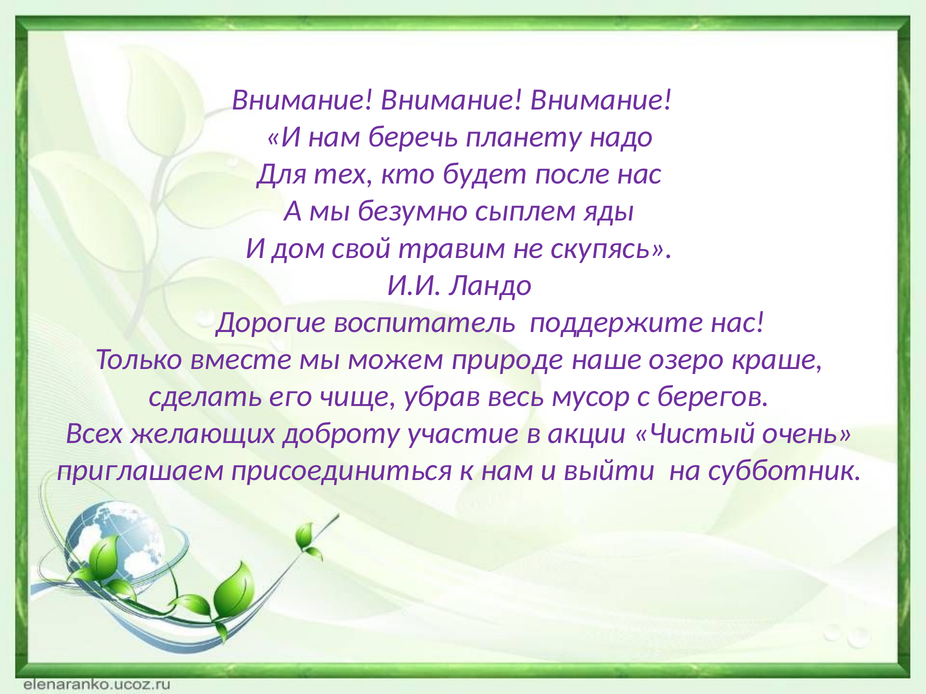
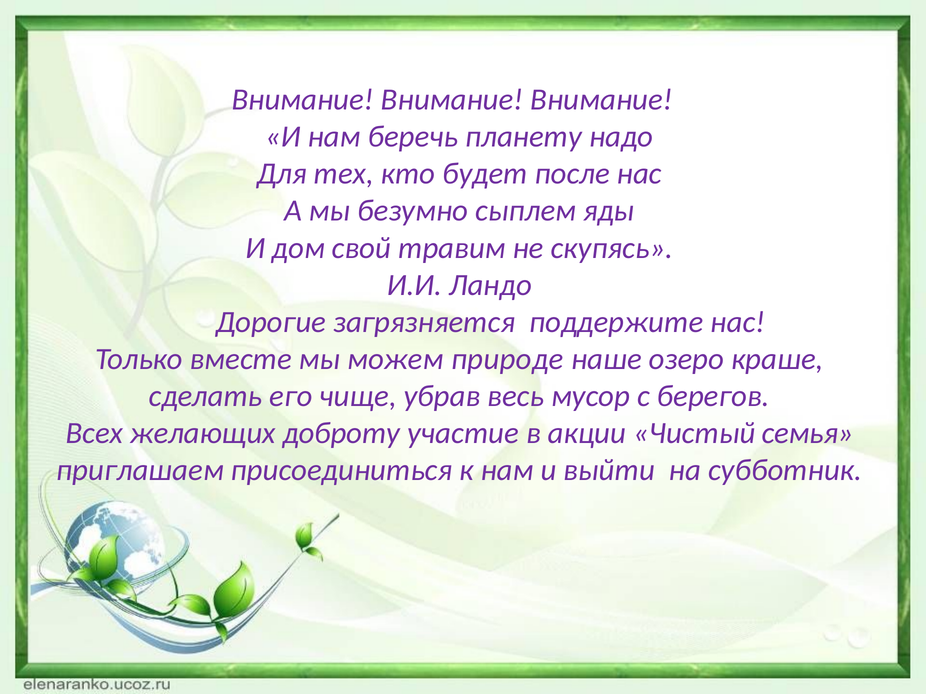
воспитатель: воспитатель -> загрязняется
очень: очень -> семья
